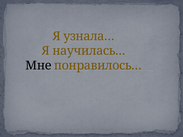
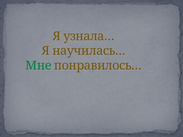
Мне colour: black -> green
